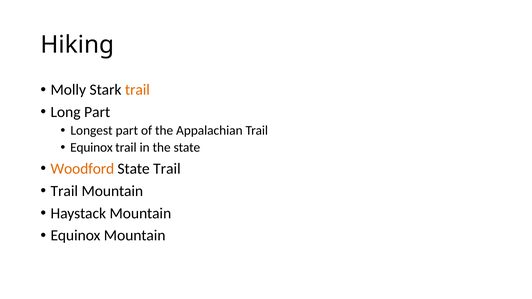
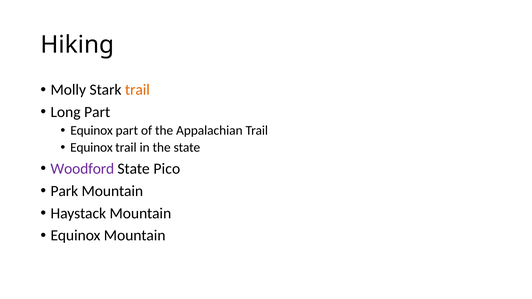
Longest at (92, 131): Longest -> Equinox
Woodford colour: orange -> purple
State Trail: Trail -> Pico
Trail at (64, 191): Trail -> Park
